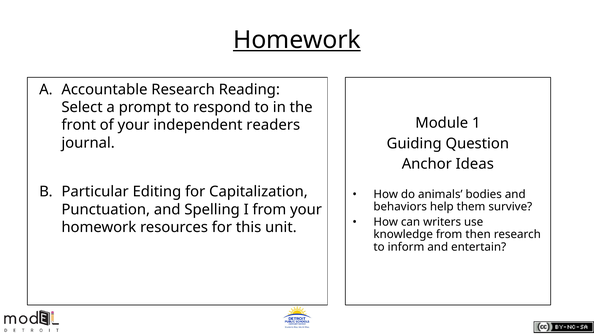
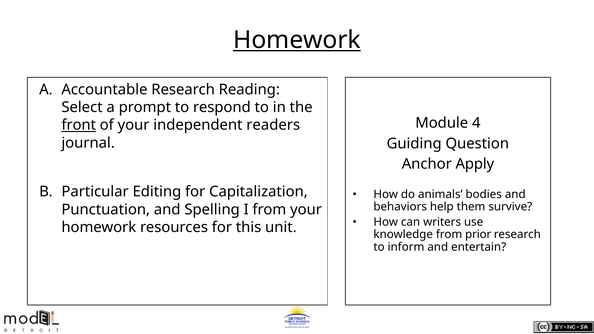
1: 1 -> 4
front underline: none -> present
Ideas: Ideas -> Apply
then: then -> prior
